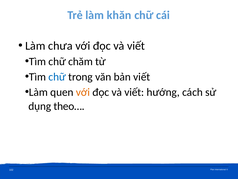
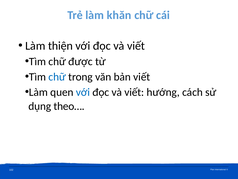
chưa: chưa -> thiện
chăm: chăm -> được
với at (83, 92) colour: orange -> blue
